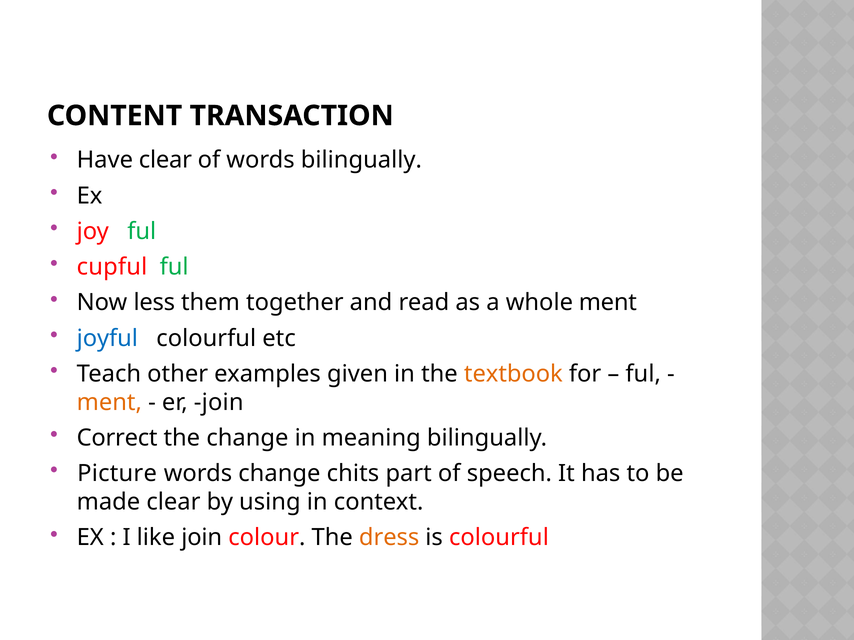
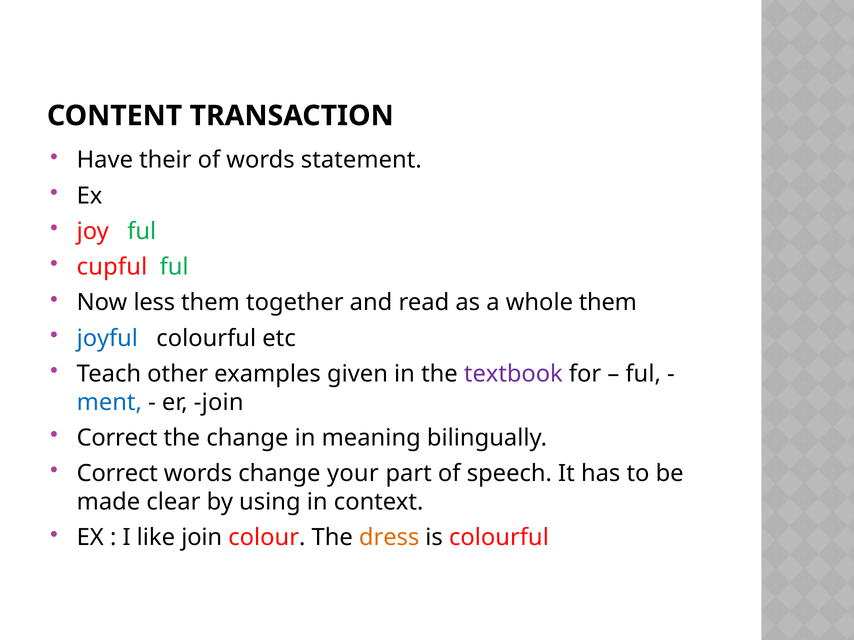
Have clear: clear -> their
words bilingually: bilingually -> statement
whole ment: ment -> them
textbook colour: orange -> purple
ment at (109, 403) colour: orange -> blue
Picture at (117, 474): Picture -> Correct
chits: chits -> your
